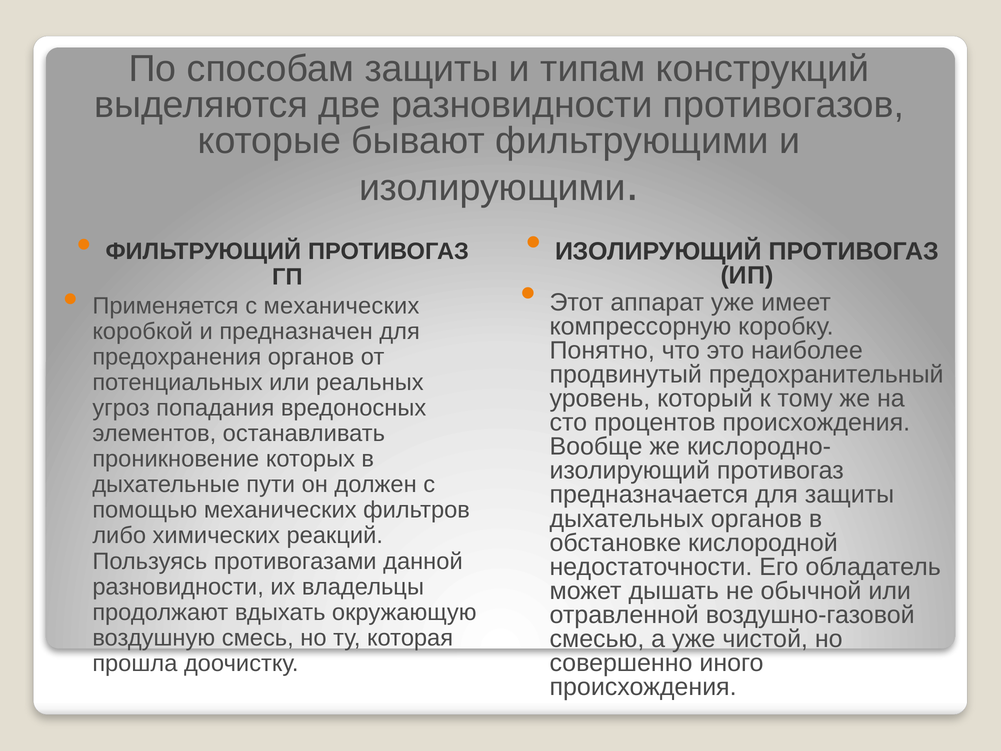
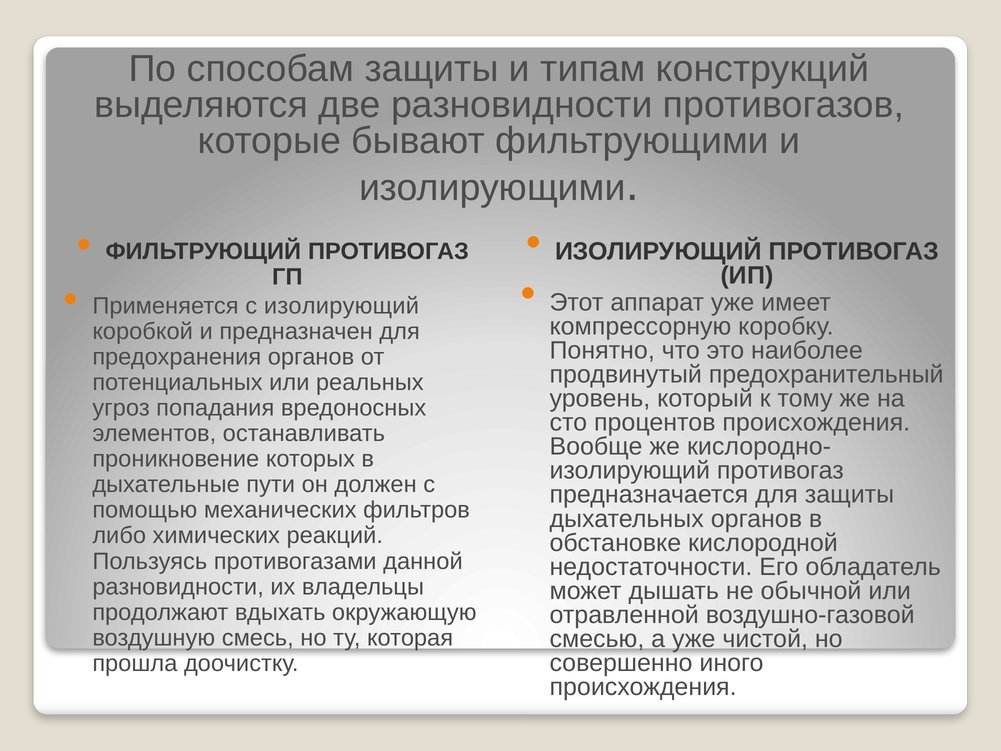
с механических: механических -> изолирующий
